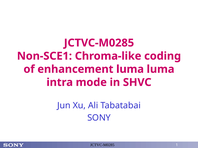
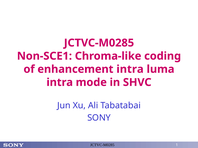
enhancement luma: luma -> intra
